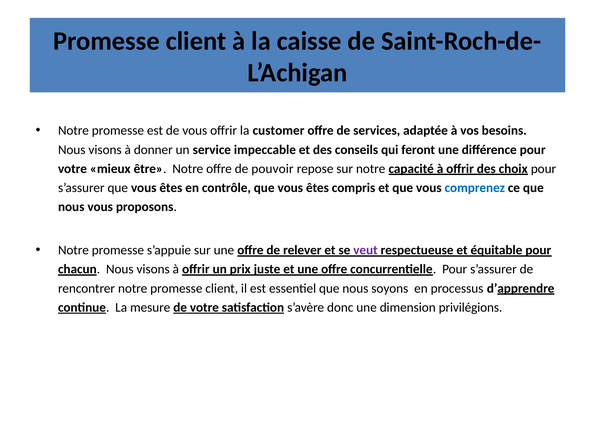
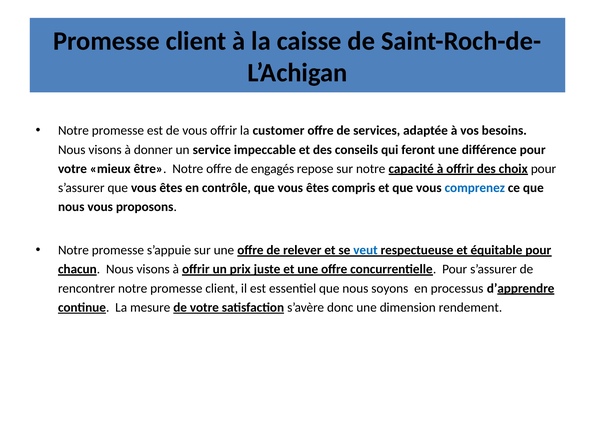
pouvoir: pouvoir -> engagés
veut colour: purple -> blue
privilégions: privilégions -> rendement
